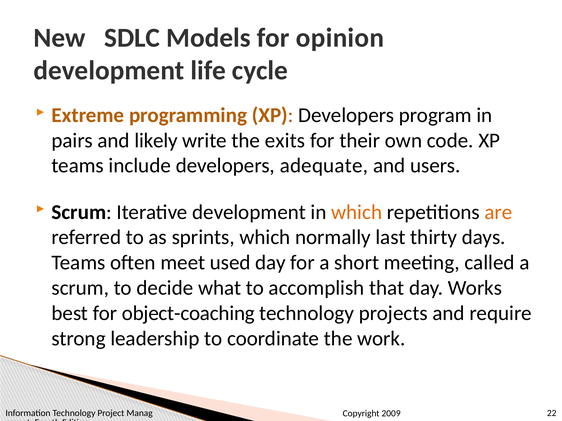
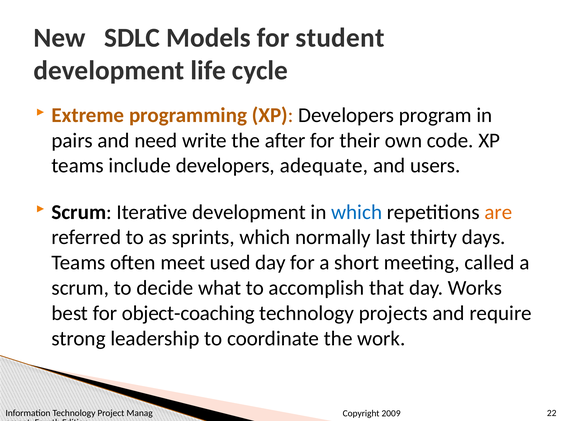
opinion: opinion -> student
likely: likely -> need
exits: exits -> after
which at (357, 212) colour: orange -> blue
